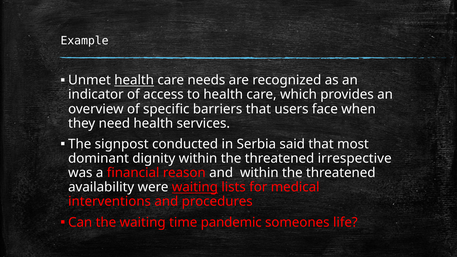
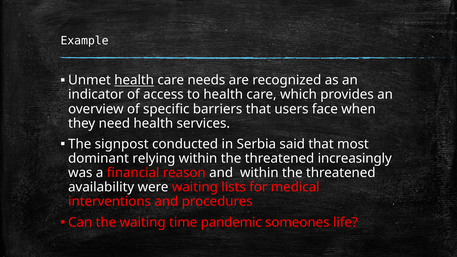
dignity: dignity -> relying
irrespective: irrespective -> increasingly
waiting at (195, 187) underline: present -> none
